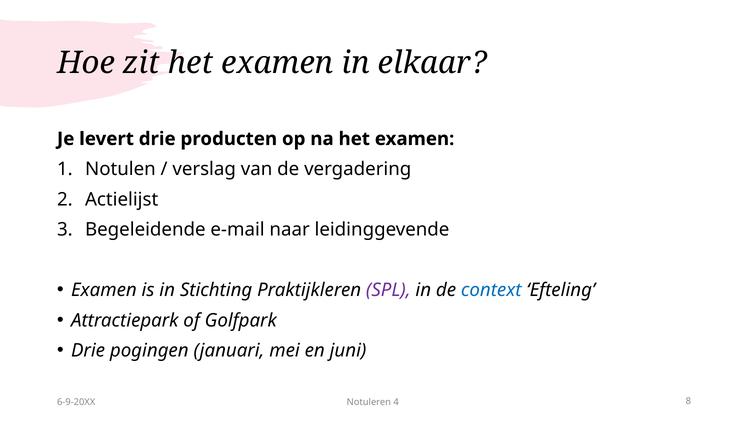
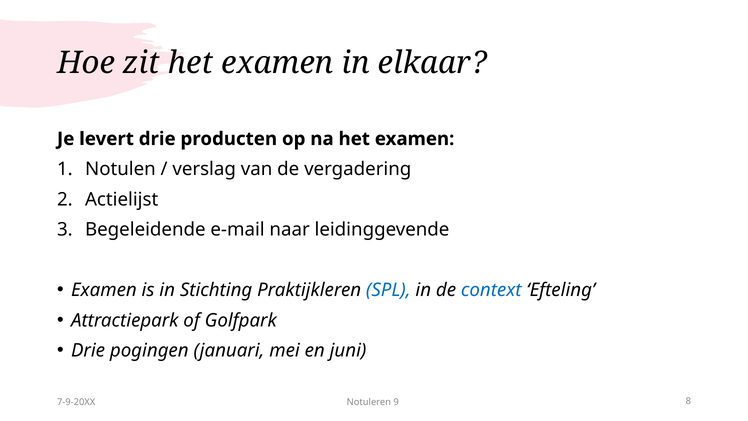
SPL colour: purple -> blue
6-9-20XX: 6-9-20XX -> 7-9-20XX
4: 4 -> 9
